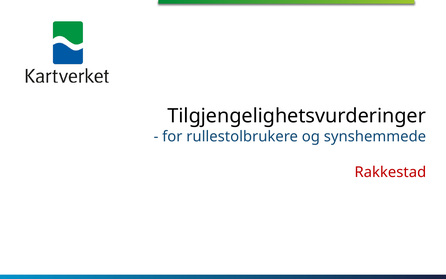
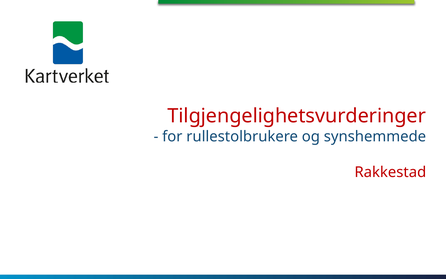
Tilgjengelighetsvurderinger colour: black -> red
